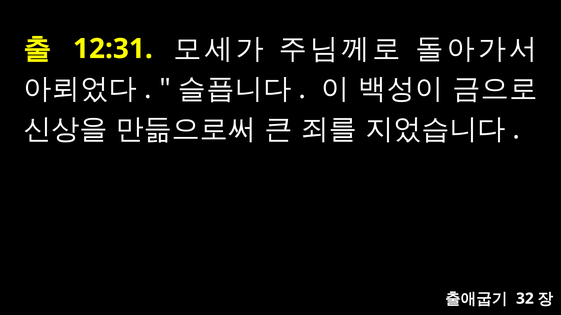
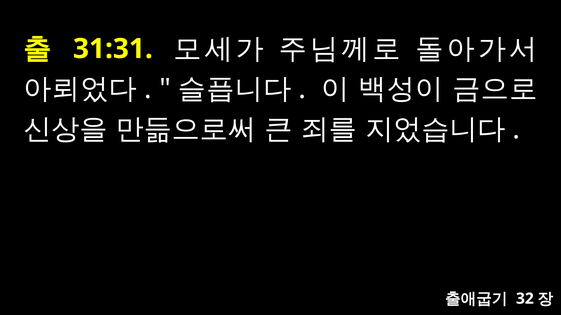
12:31: 12:31 -> 31:31
